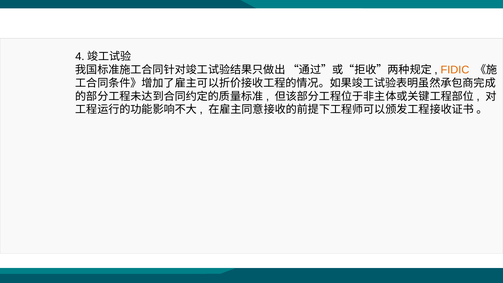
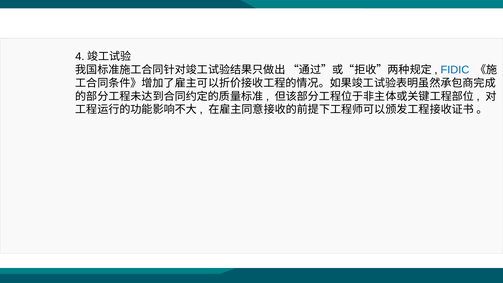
FIDIC colour: orange -> blue
